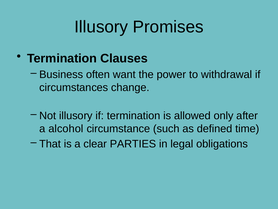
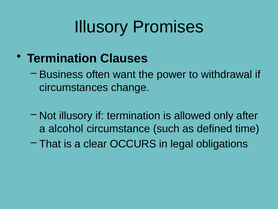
PARTIES: PARTIES -> OCCURS
